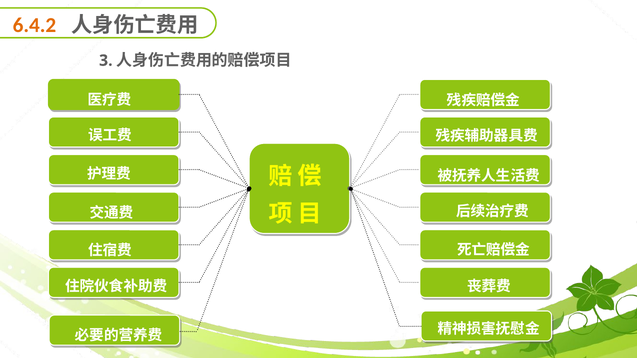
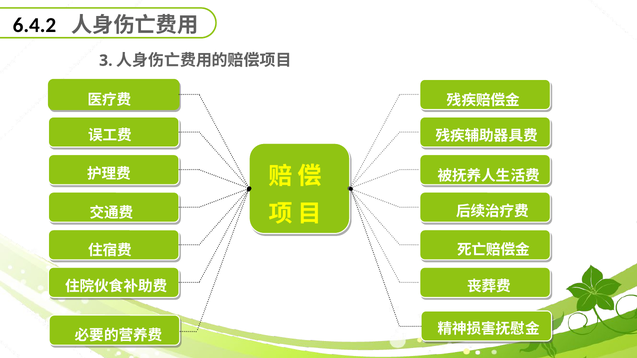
6.4.2 colour: orange -> black
